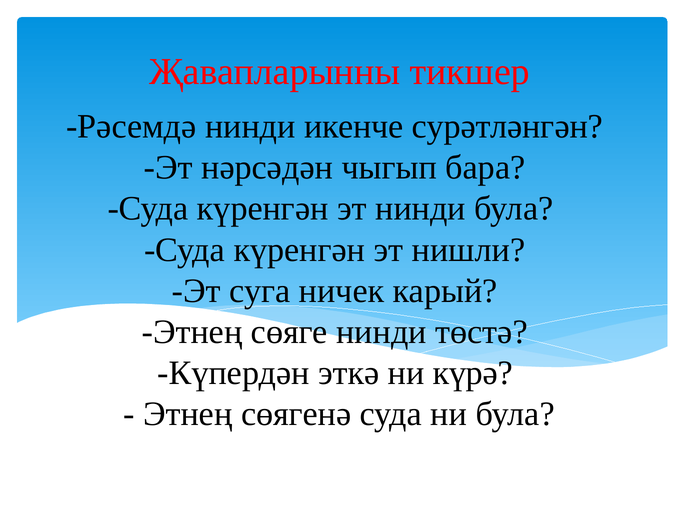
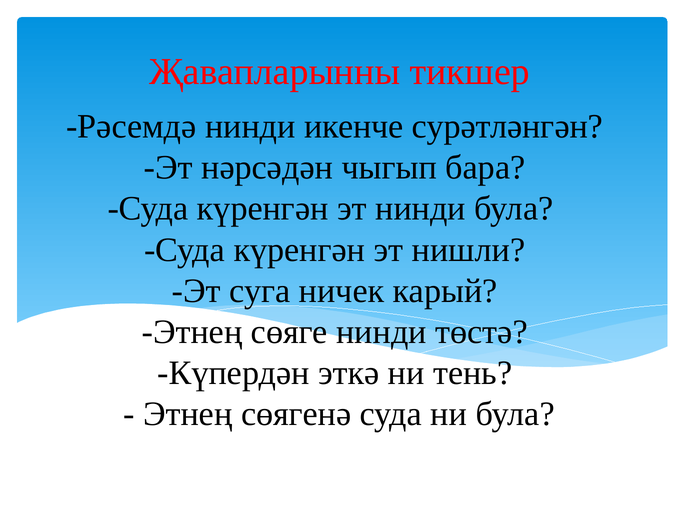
күрә: күрә -> тень
